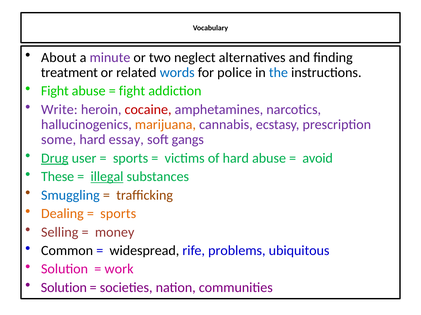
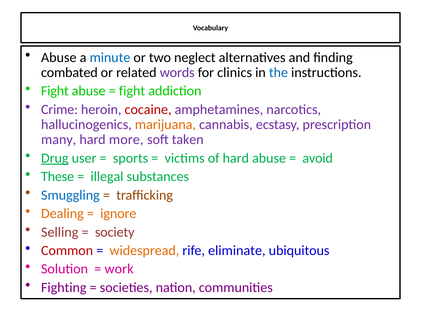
About at (59, 58): About -> Abuse
minute colour: purple -> blue
treatment: treatment -> combated
words colour: blue -> purple
police: police -> clinics
Write: Write -> Crime
some: some -> many
essay: essay -> more
gangs: gangs -> taken
illegal underline: present -> none
sports at (118, 214): sports -> ignore
money: money -> society
Common colour: black -> red
widespread colour: black -> orange
problems: problems -> eliminate
Solution at (64, 288): Solution -> Fighting
